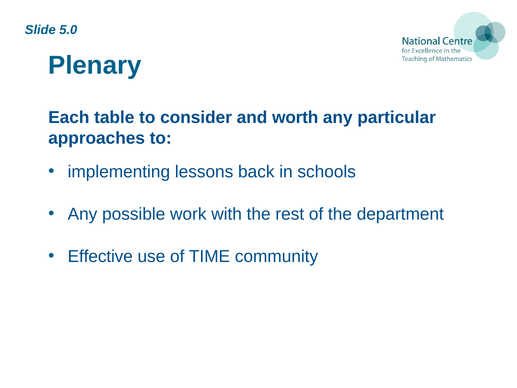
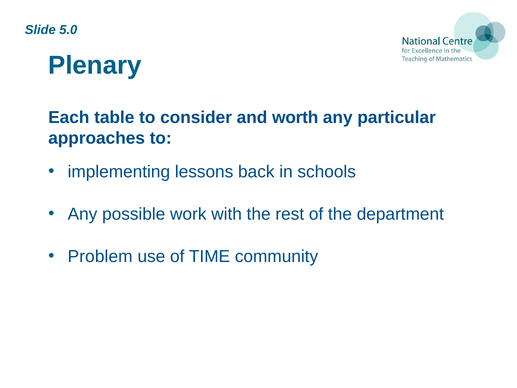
Effective: Effective -> Problem
